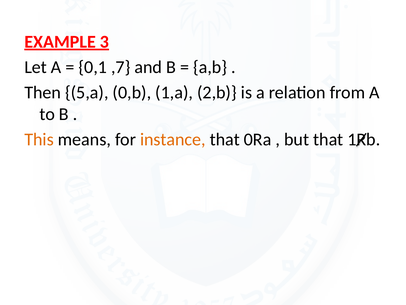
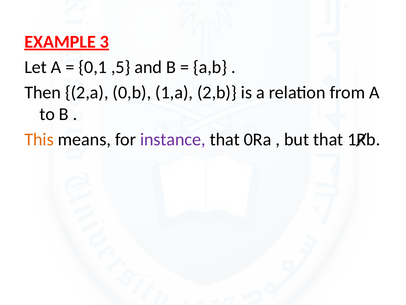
,7: ,7 -> ,5
5,a: 5,a -> 2,a
instance colour: orange -> purple
